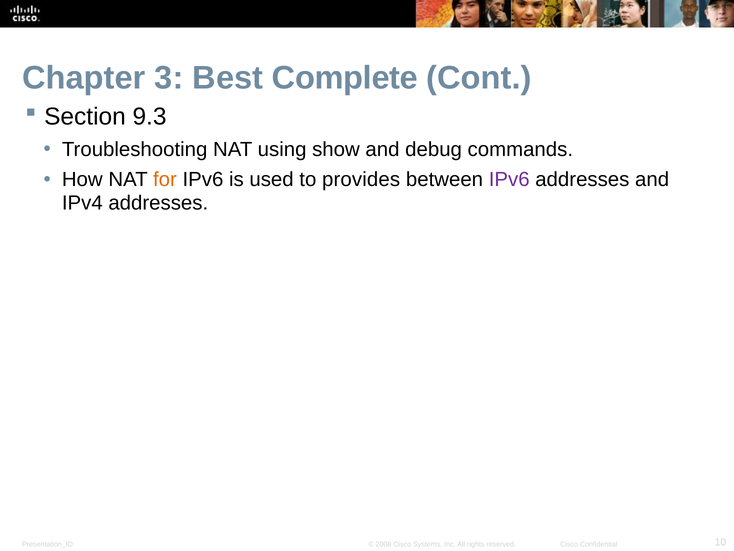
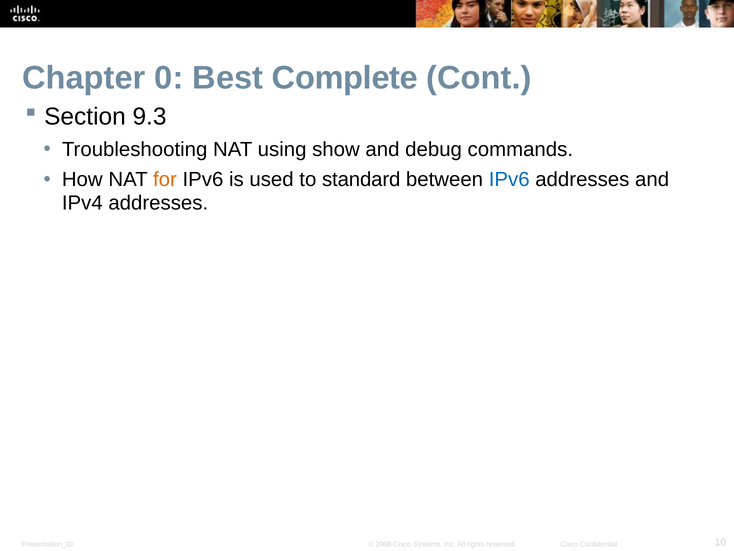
3: 3 -> 0
provides: provides -> standard
IPv6 at (509, 180) colour: purple -> blue
